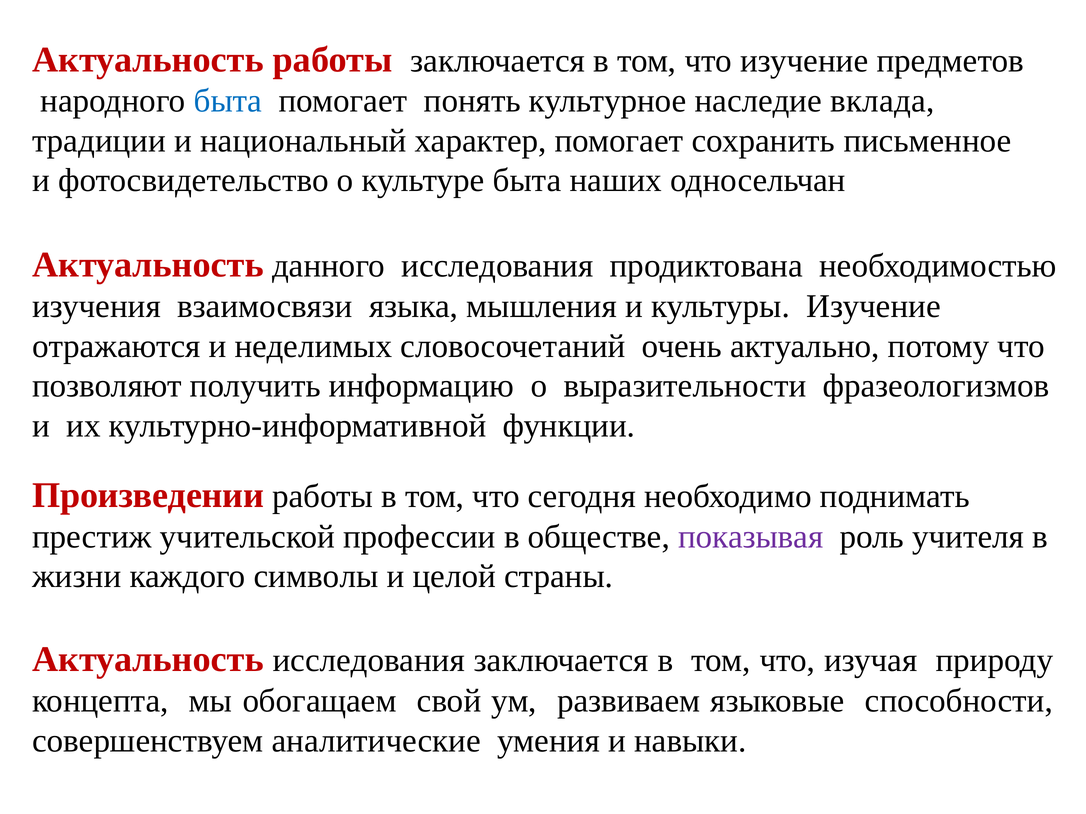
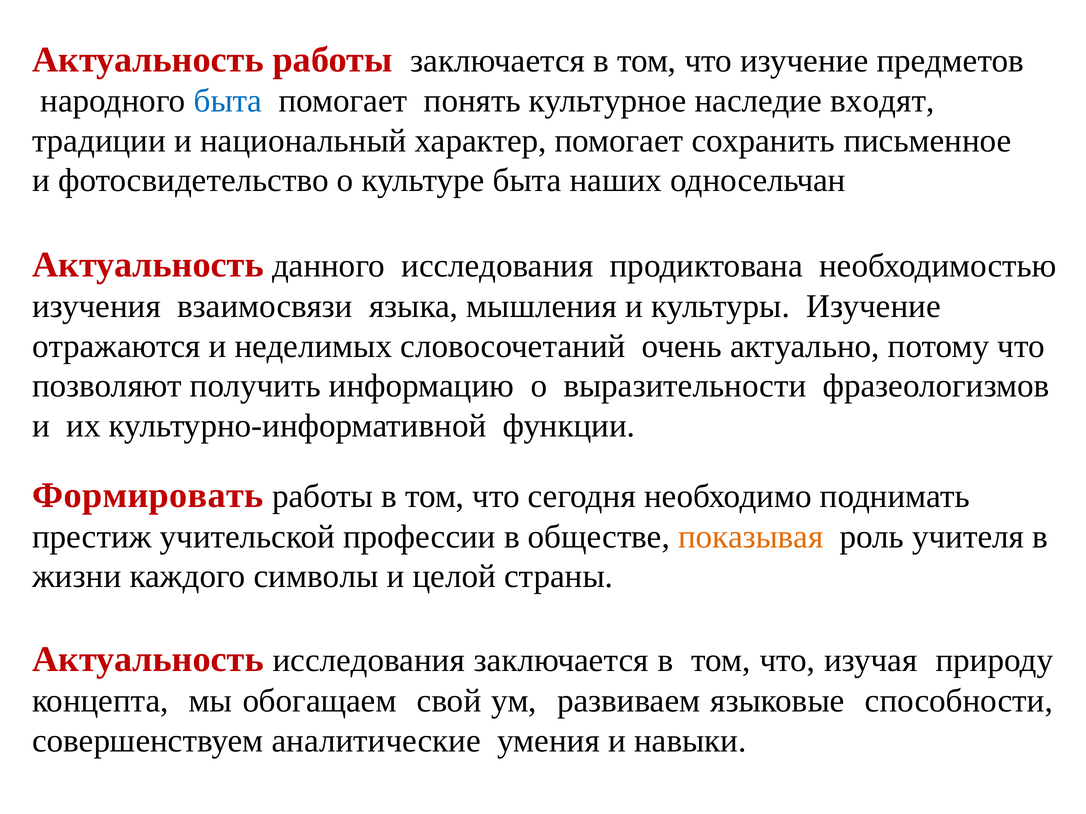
вклада: вклада -> входят
Произведении: Произведении -> Формировать
показывая colour: purple -> orange
